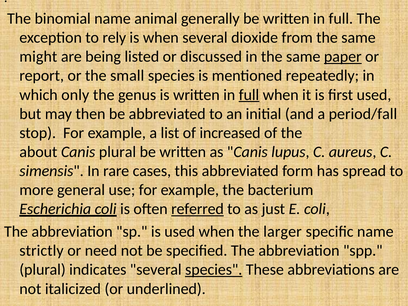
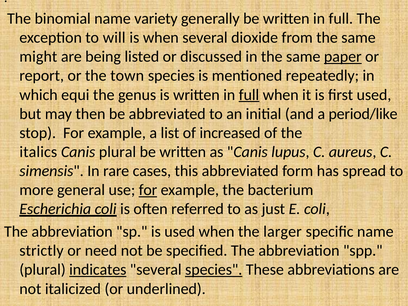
animal: animal -> variety
rely: rely -> will
small: small -> town
only: only -> equi
period/fall: period/fall -> period/like
about: about -> italics
for at (148, 190) underline: none -> present
referred underline: present -> none
indicates underline: none -> present
